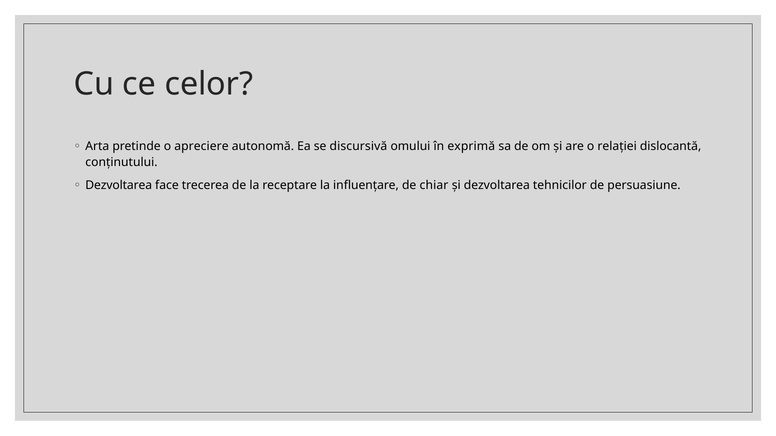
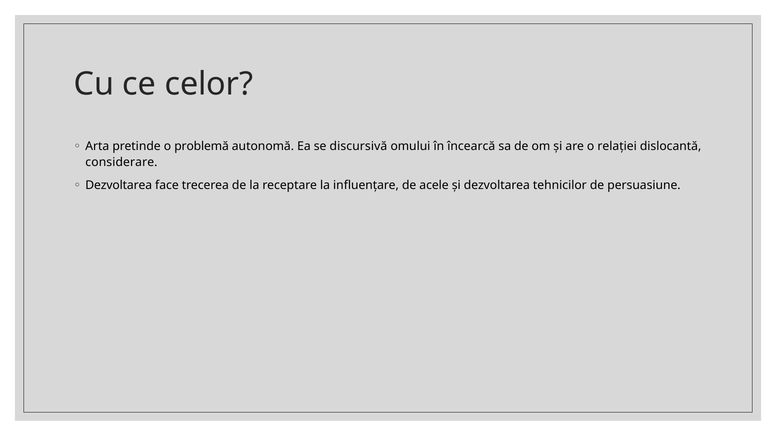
apreciere: apreciere -> problemă
exprimă: exprimă -> încearcă
conținutului: conținutului -> considerare
chiar: chiar -> acele
